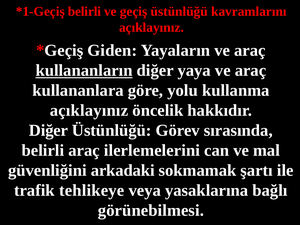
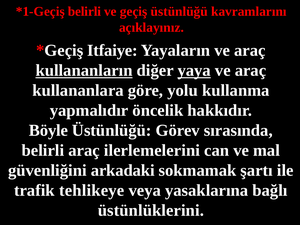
Giden: Giden -> Itfaiye
yaya underline: none -> present
açıklayınız at (89, 110): açıklayınız -> yapmalıdır
Diğer at (49, 130): Diğer -> Böyle
görünebilmesi: görünebilmesi -> üstünlüklerini
